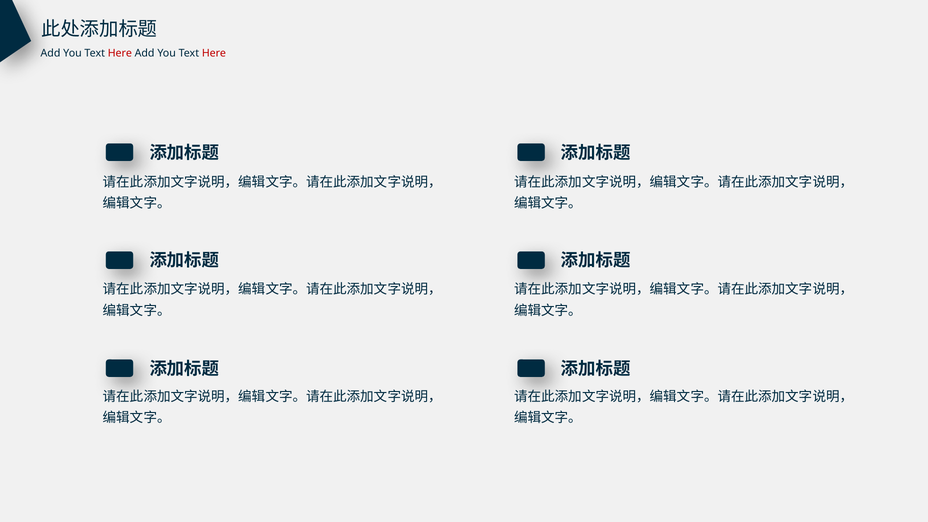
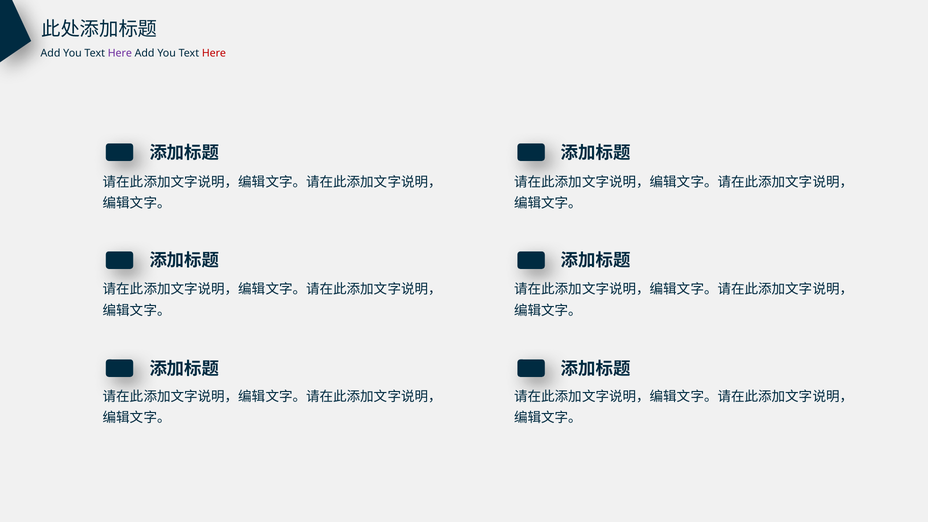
Here at (120, 53) colour: red -> purple
